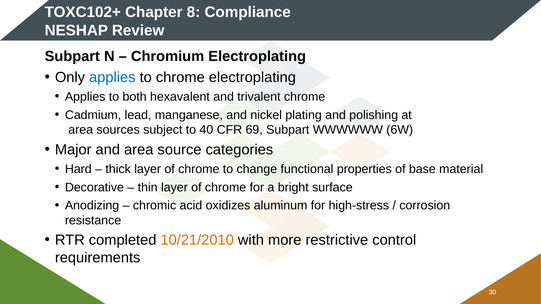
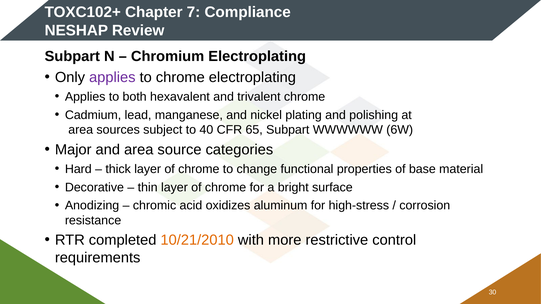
8: 8 -> 7
applies at (112, 77) colour: blue -> purple
69: 69 -> 65
